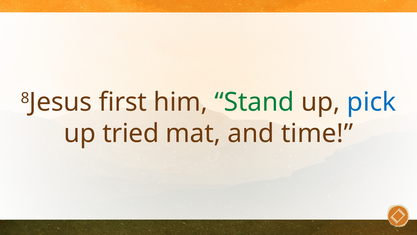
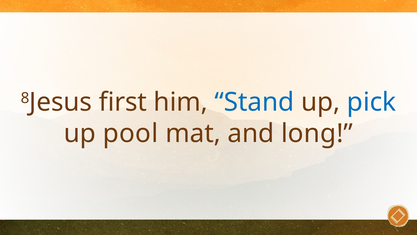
Stand colour: green -> blue
tried: tried -> pool
time: time -> long
